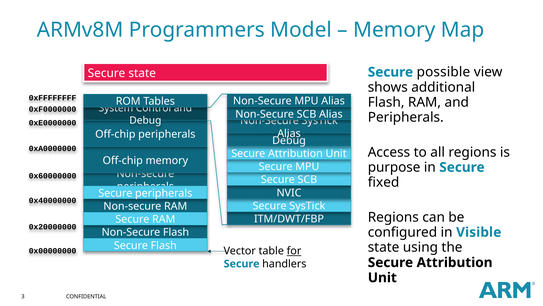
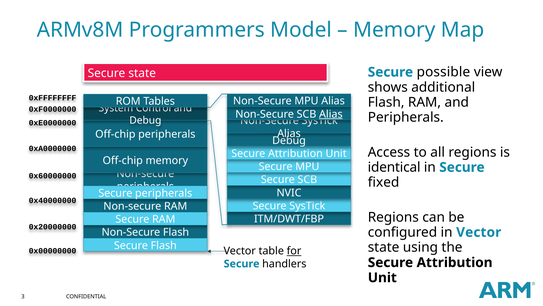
Alias at (331, 114) underline: none -> present
purpose: purpose -> identical
in Visible: Visible -> Vector
